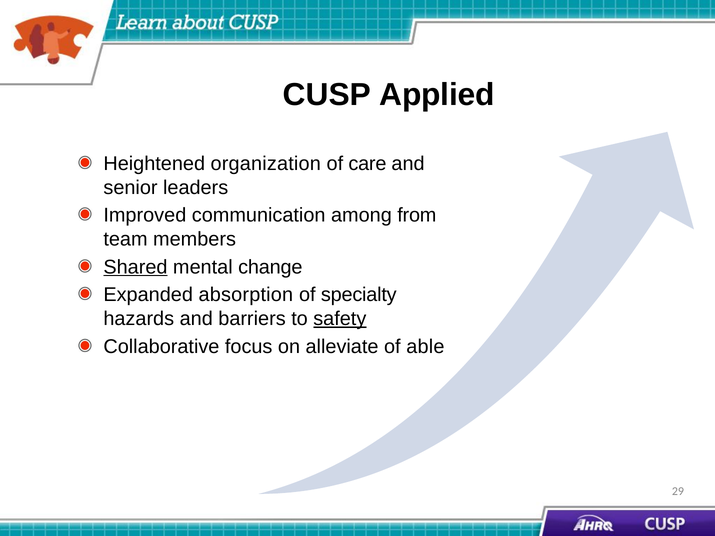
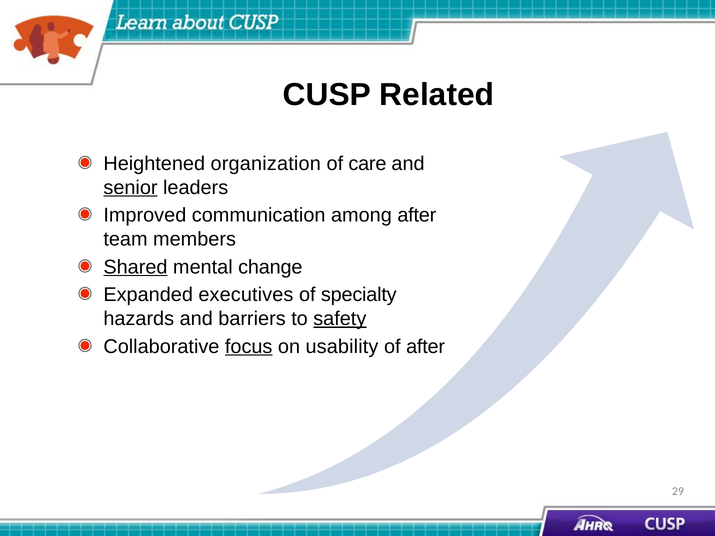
Applied: Applied -> Related
senior underline: none -> present
among from: from -> after
absorption: absorption -> executives
focus underline: none -> present
alleviate: alleviate -> usability
of able: able -> after
